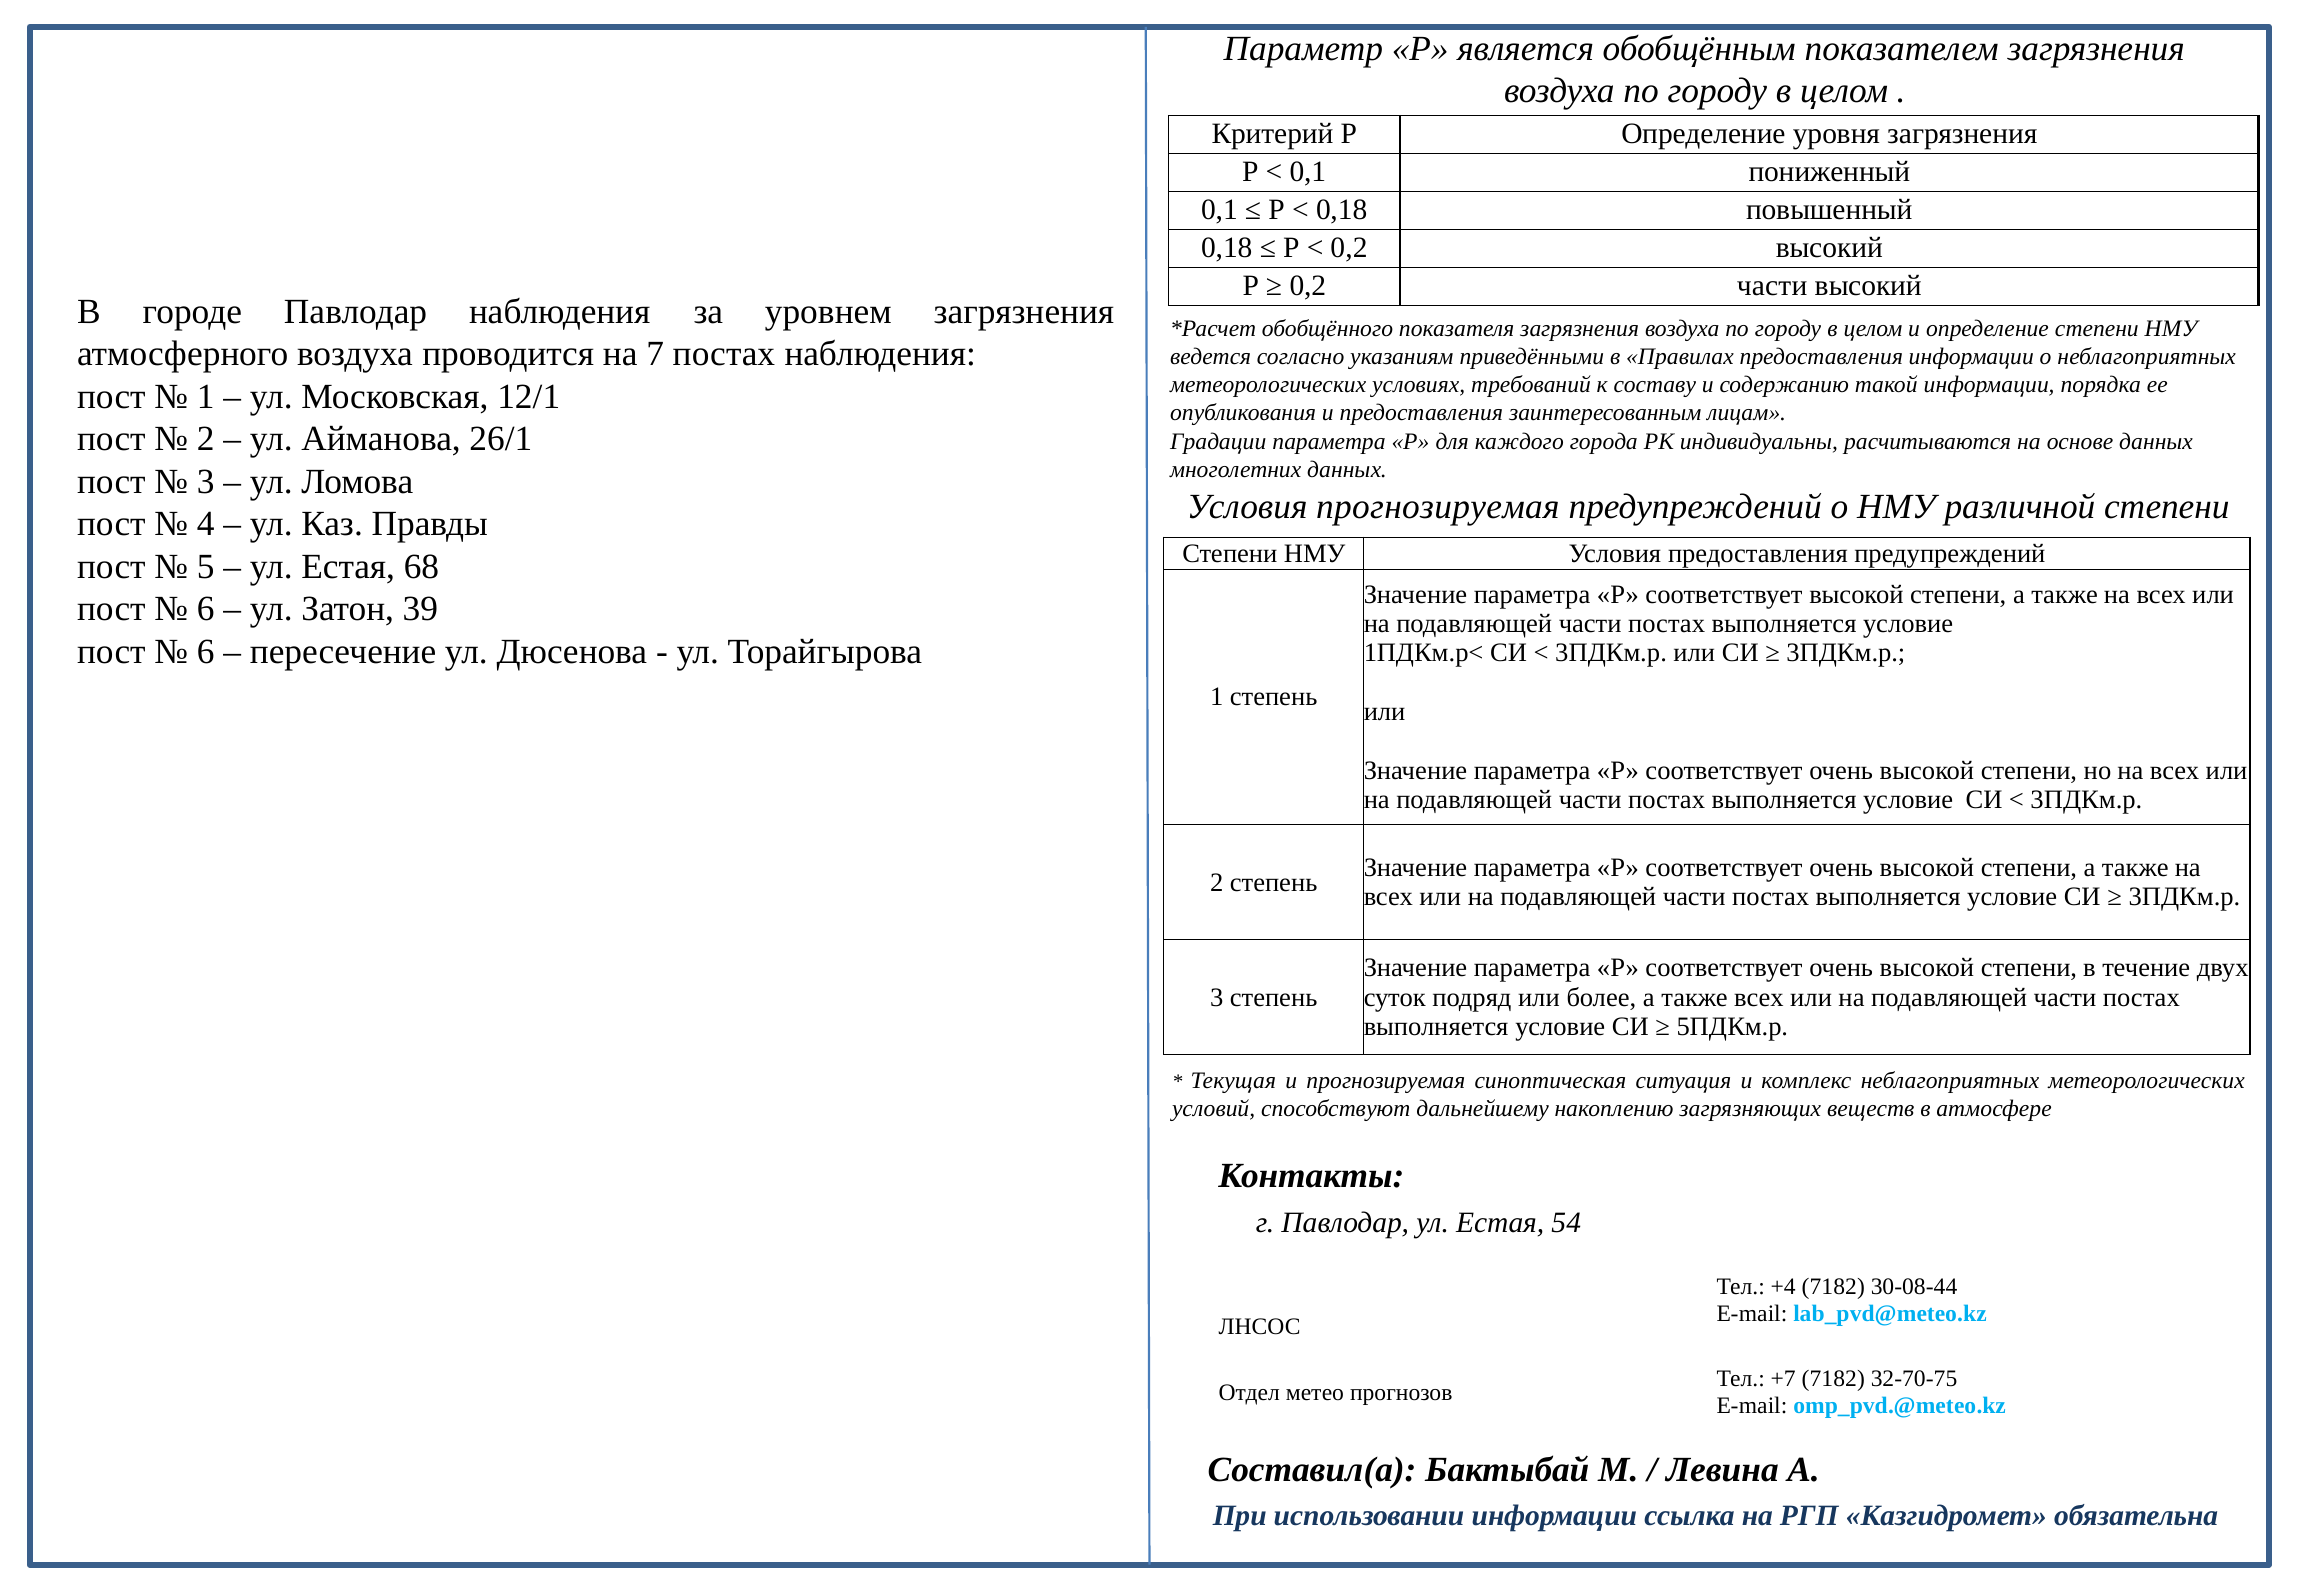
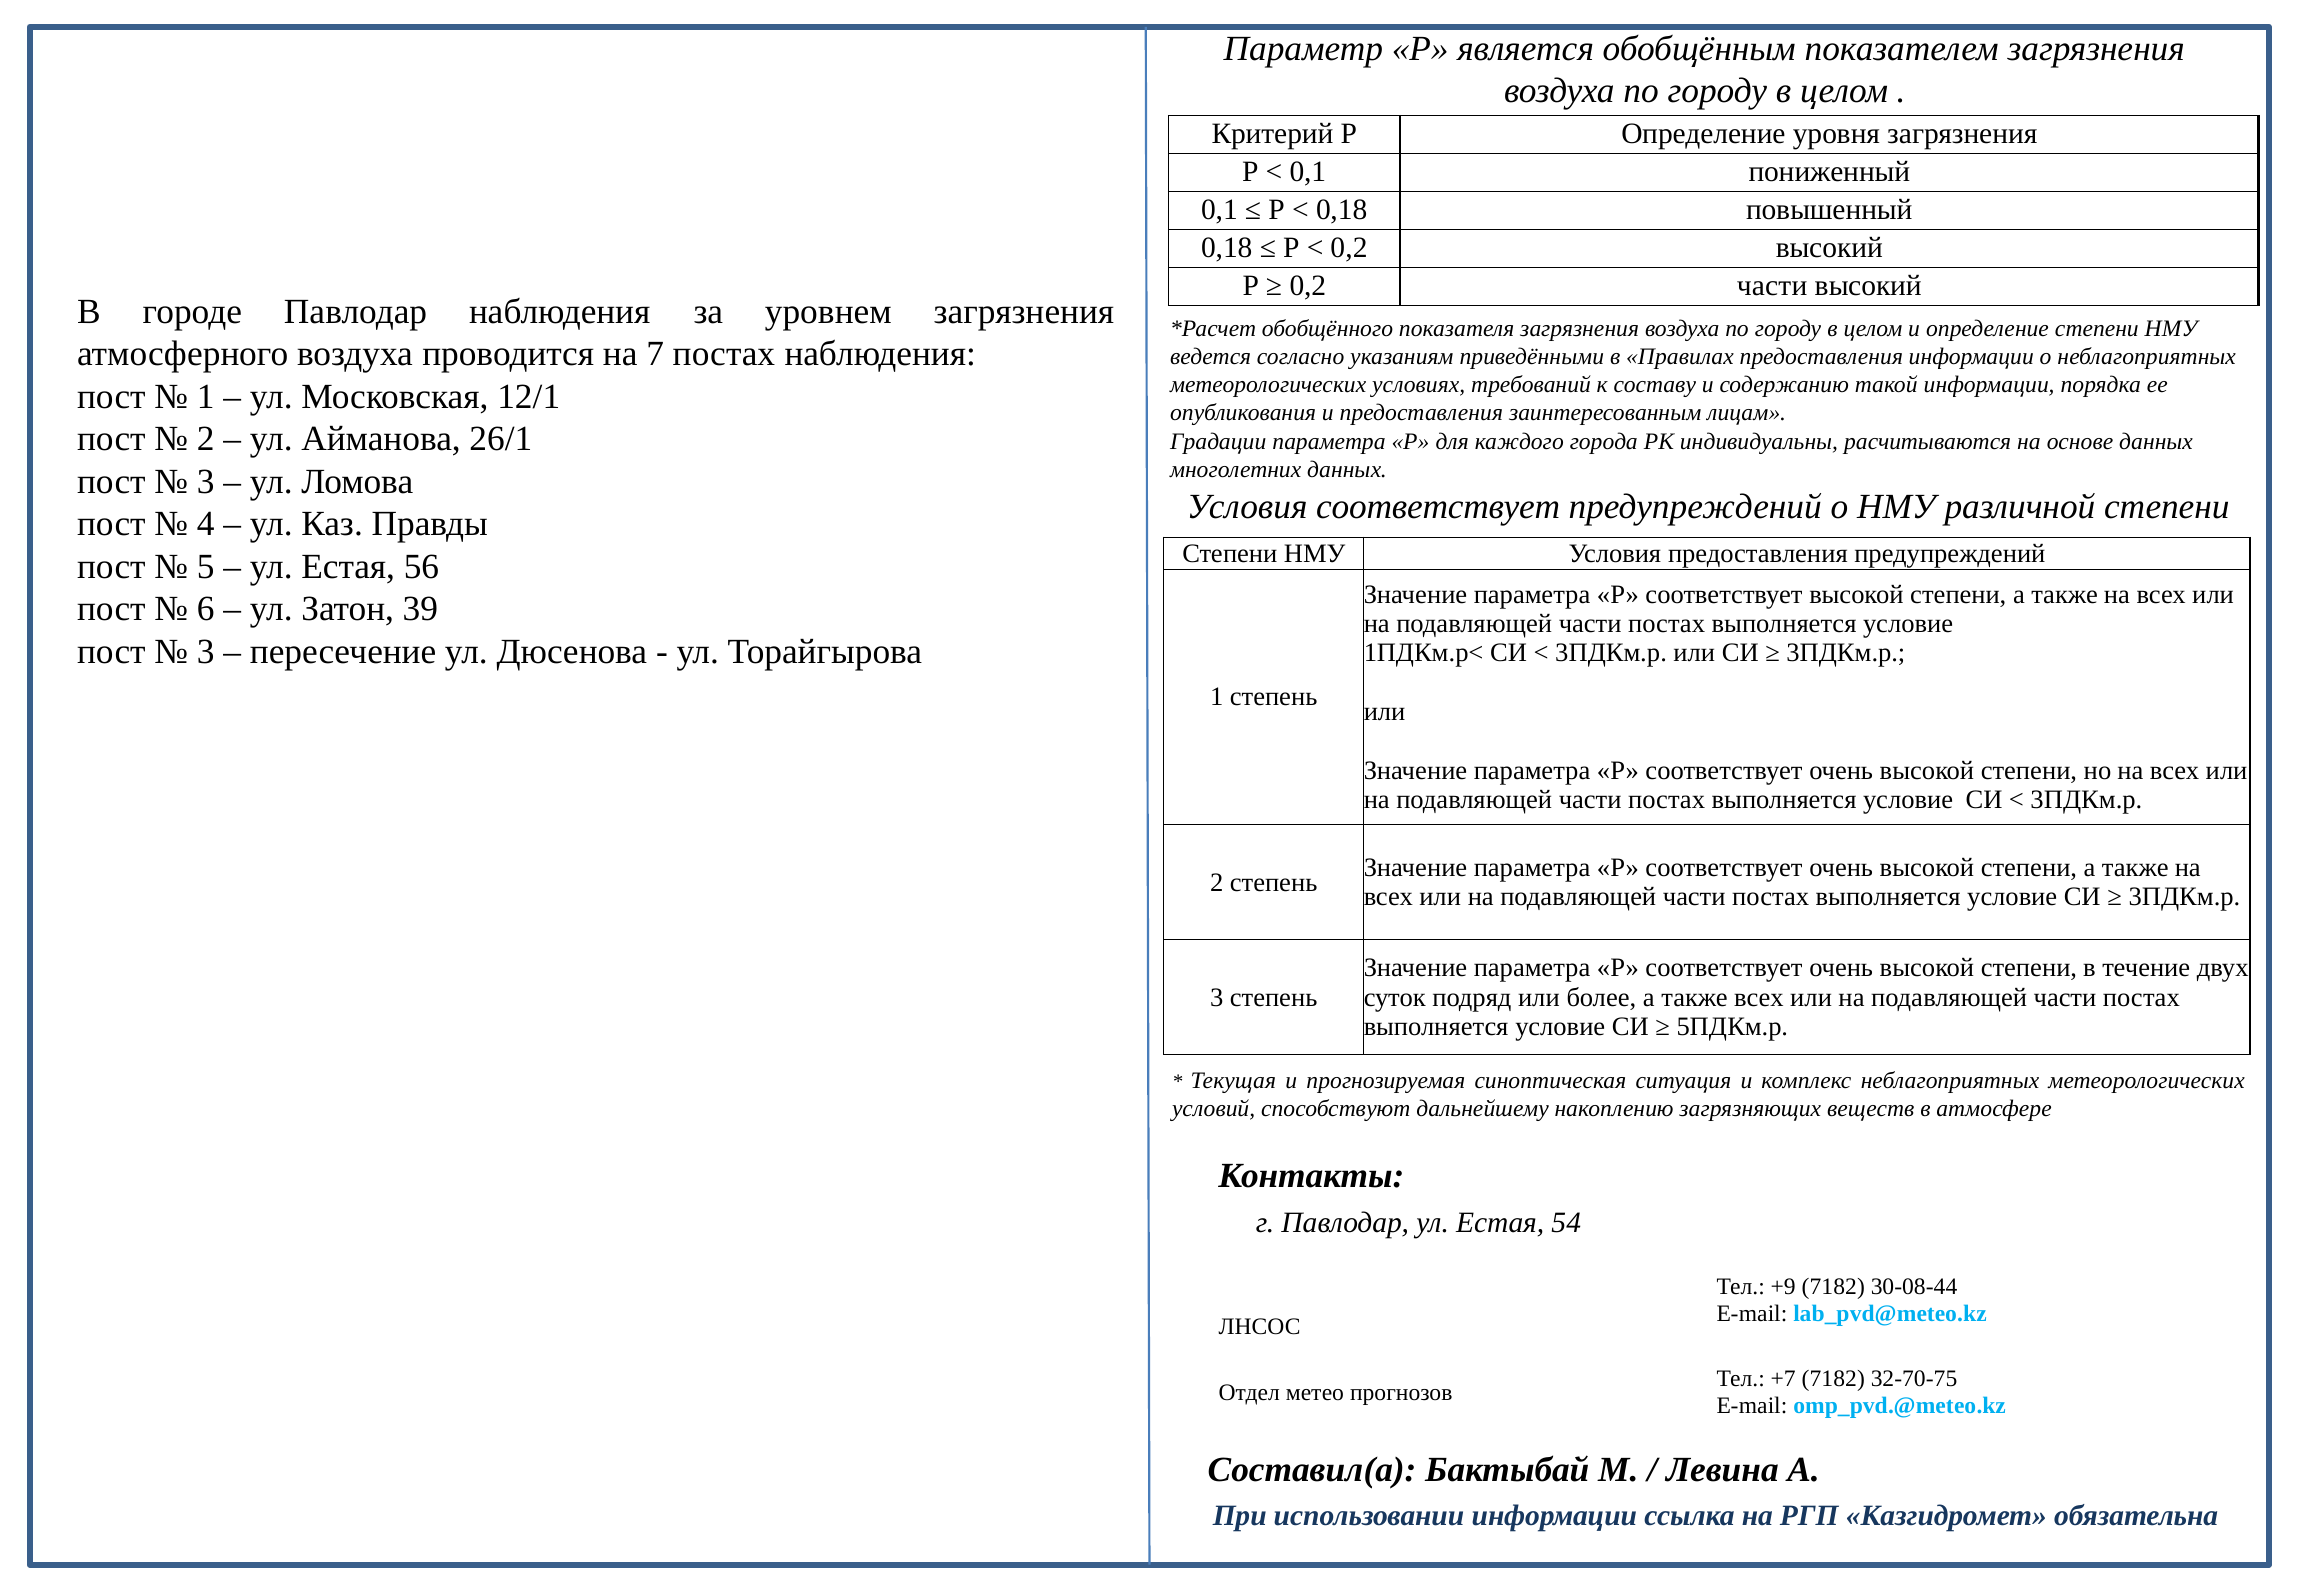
Условия прогнозируемая: прогнозируемая -> соответствует
68: 68 -> 56
6 at (206, 651): 6 -> 3
+4: +4 -> +9
